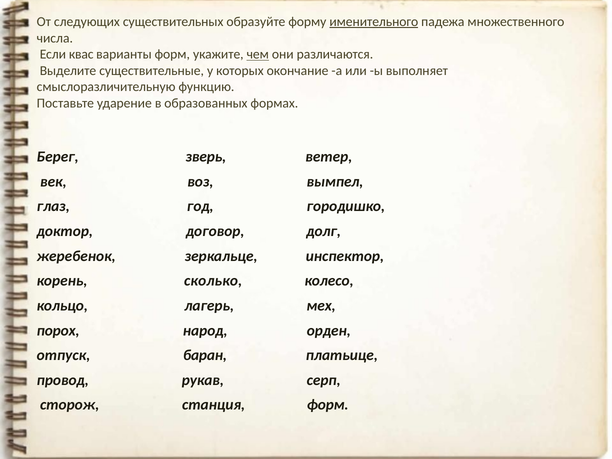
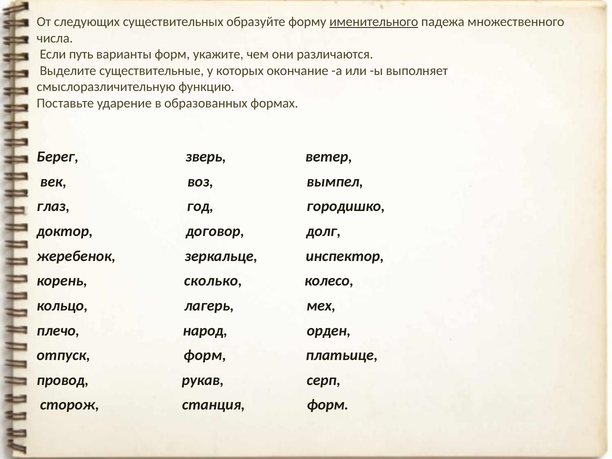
квас: квас -> путь
чем underline: present -> none
порох: порох -> плечо
отпуск баран: баран -> форм
